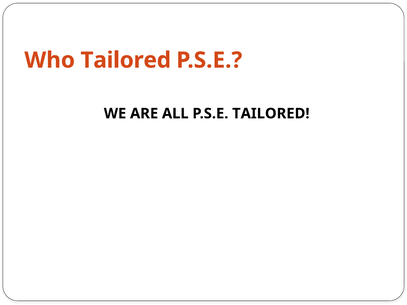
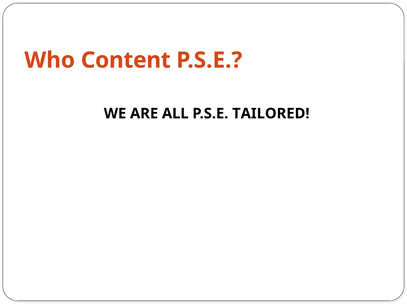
Who Tailored: Tailored -> Content
